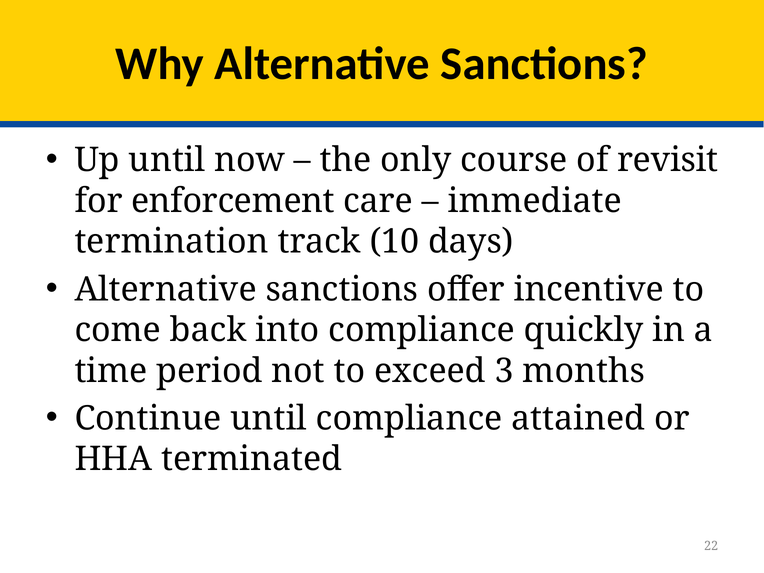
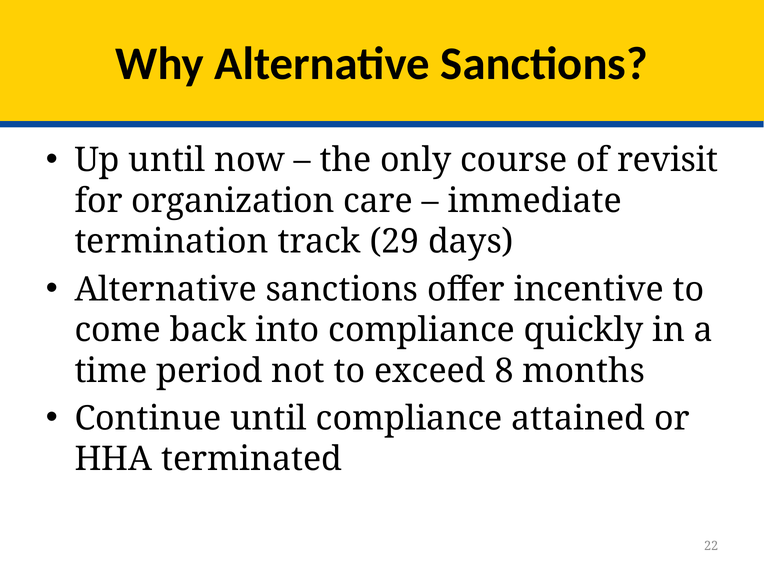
enforcement: enforcement -> organization
10: 10 -> 29
3: 3 -> 8
